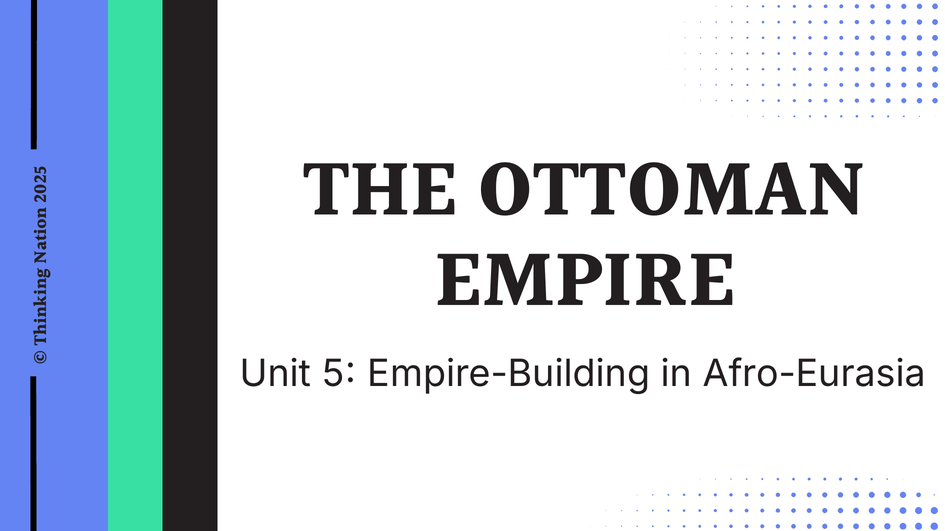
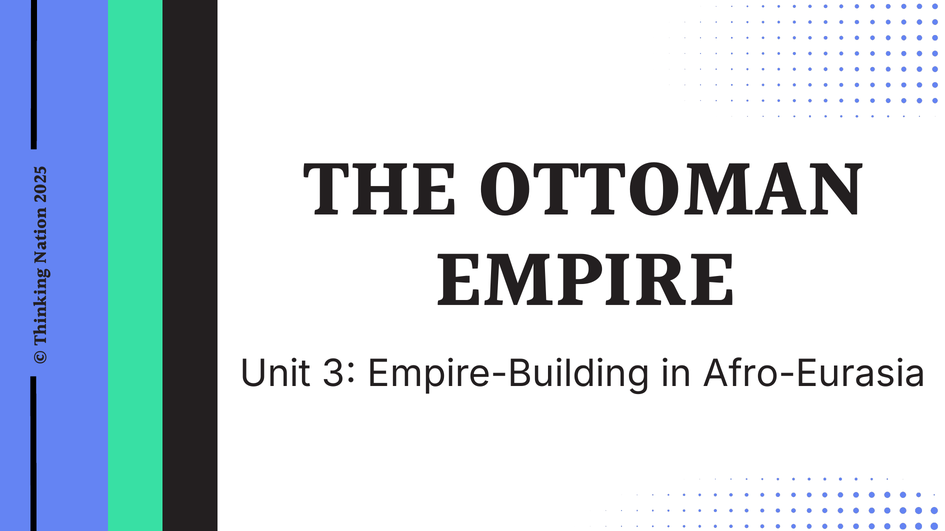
Unit 5: 5 -> 3
